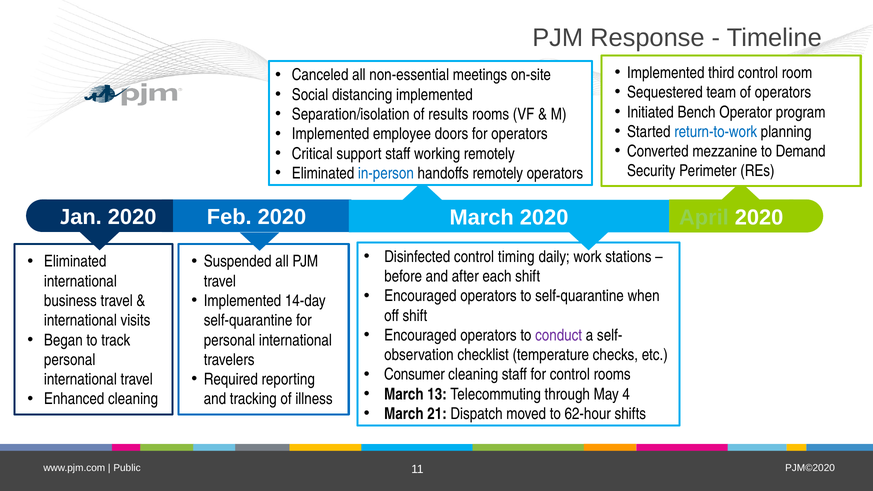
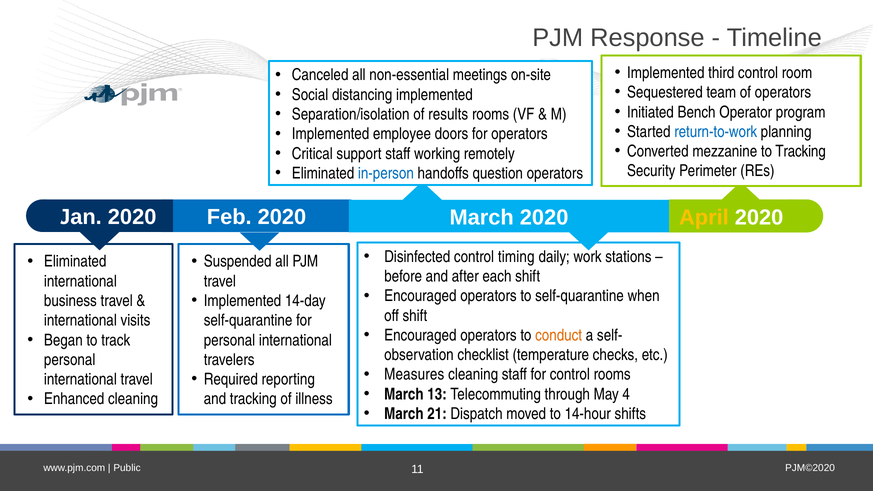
to Demand: Demand -> Tracking
handoffs remotely: remotely -> question
April colour: light green -> yellow
conduct colour: purple -> orange
Consumer: Consumer -> Measures
62-hour: 62-hour -> 14-hour
